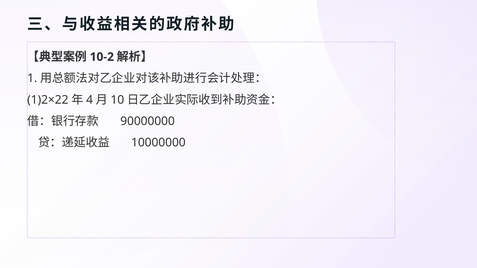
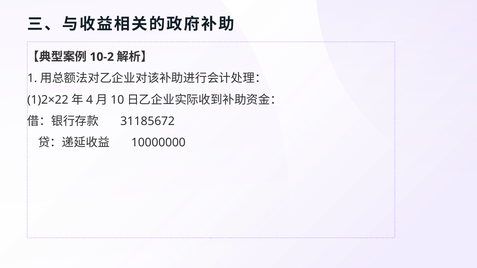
90000000: 90000000 -> 31185672
